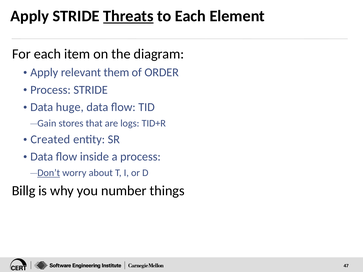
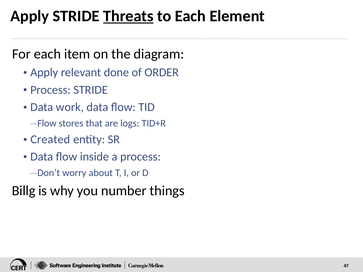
them: them -> done
huge: huge -> work
Gain at (47, 123): Gain -> Flow
Don’t underline: present -> none
